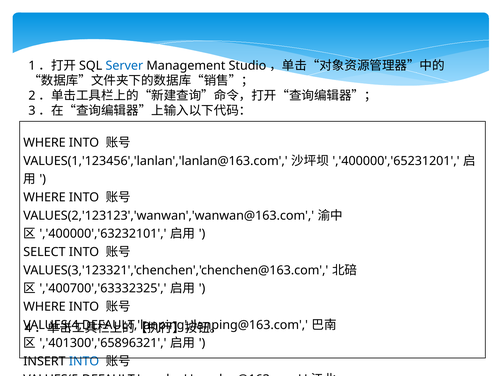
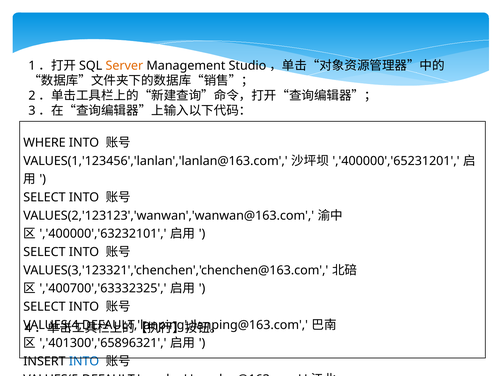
Server colour: blue -> orange
WHERE at (44, 197): WHERE -> SELECT
WHERE at (44, 306): WHERE -> SELECT
